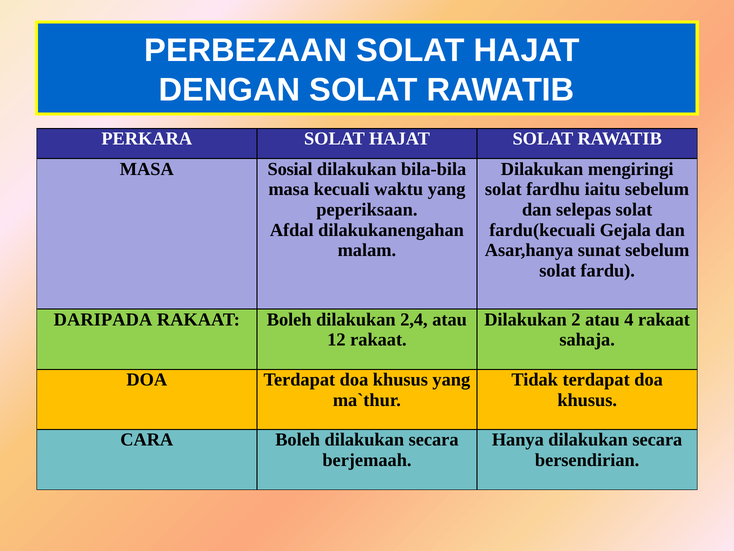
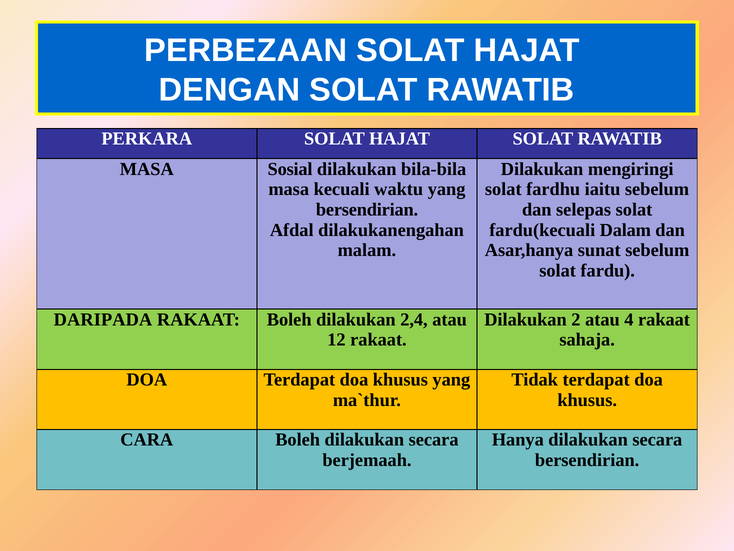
peperiksaan at (367, 209): peperiksaan -> bersendirian
Gejala: Gejala -> Dalam
